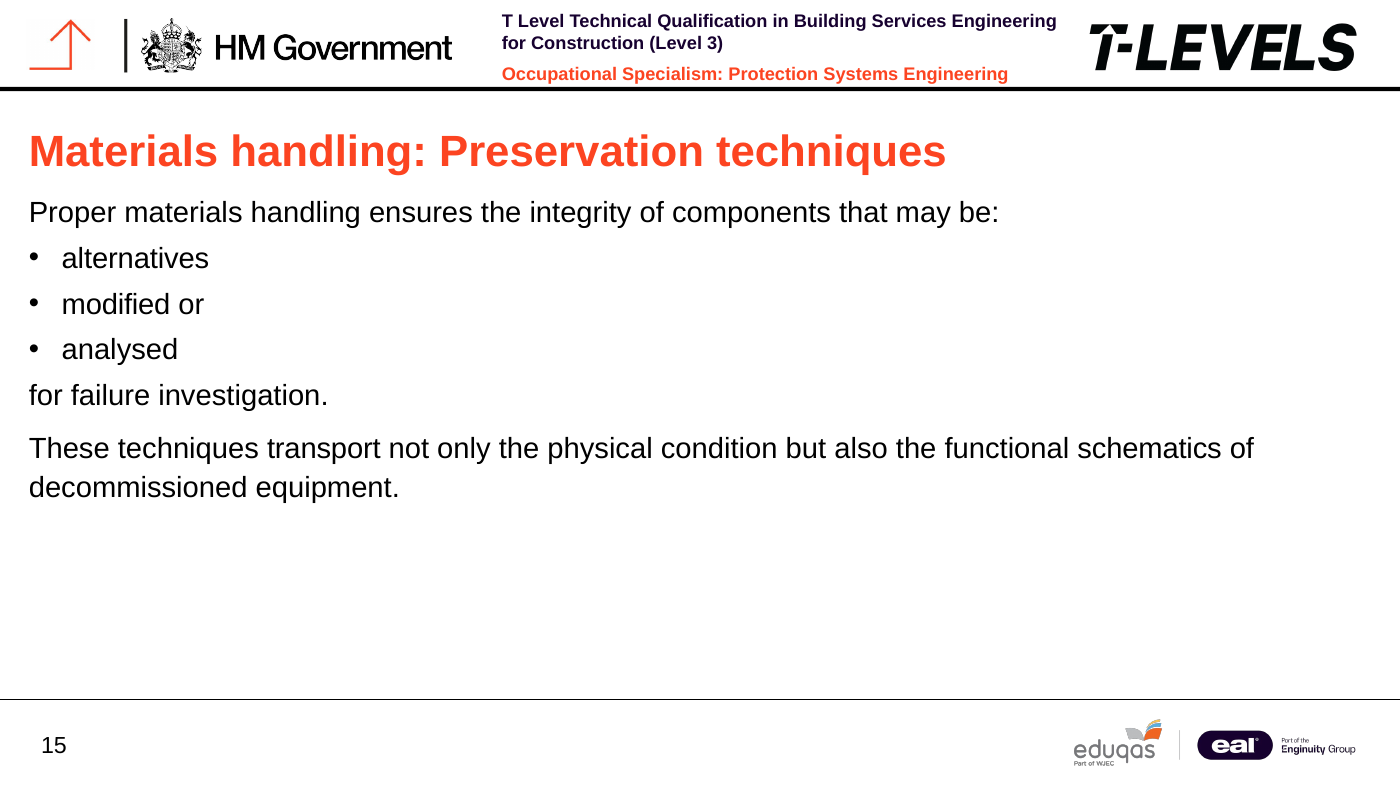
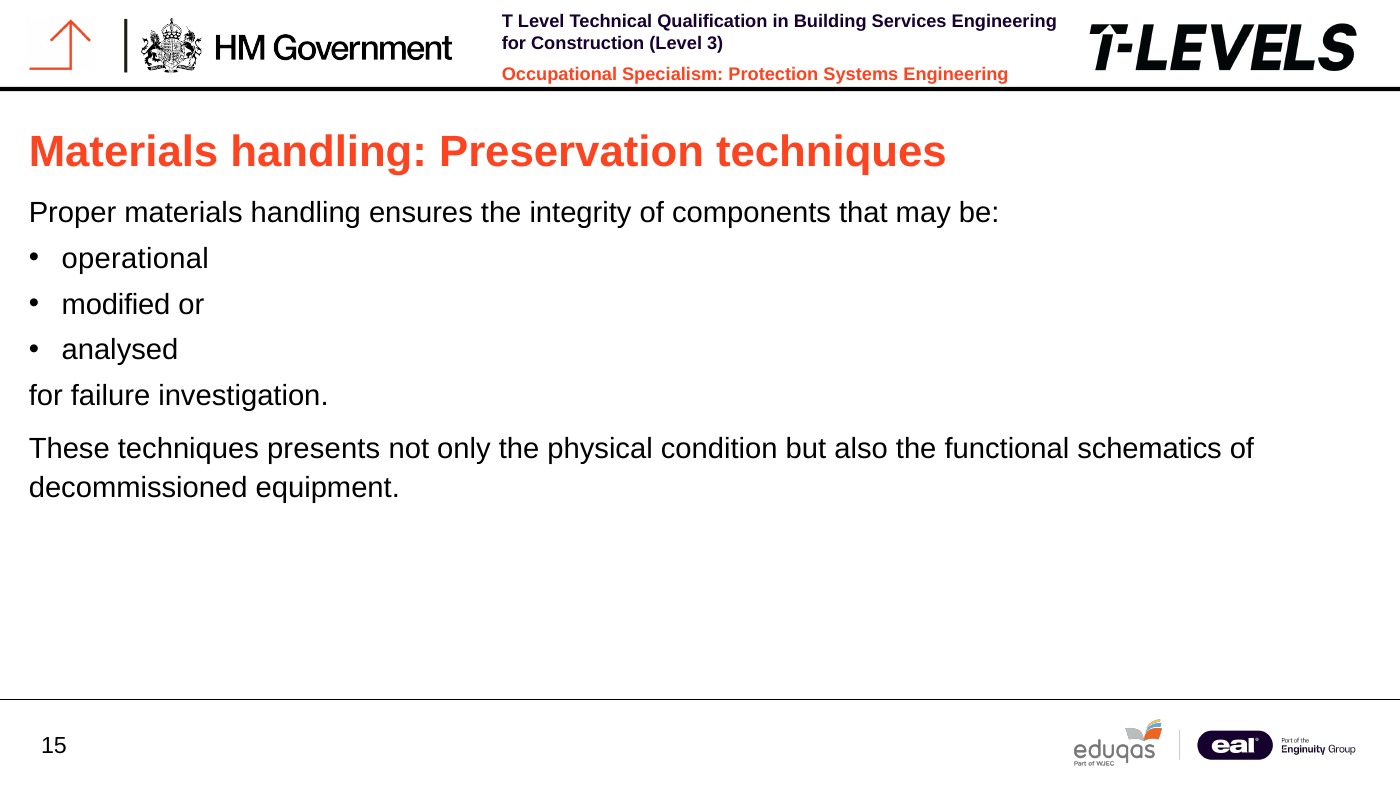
alternatives: alternatives -> operational
transport: transport -> presents
